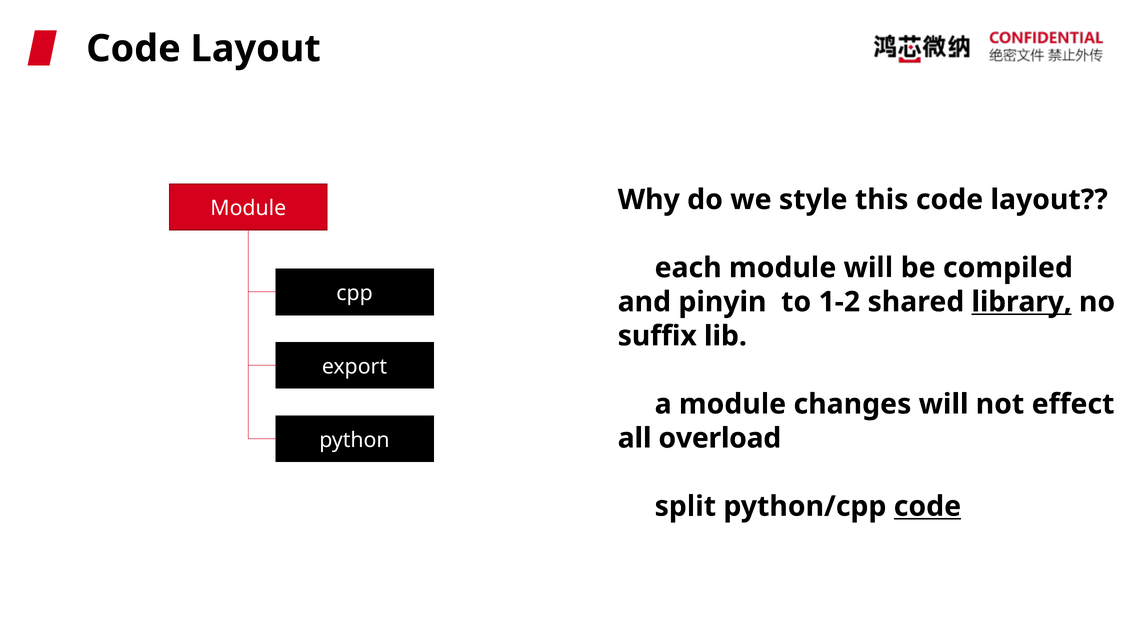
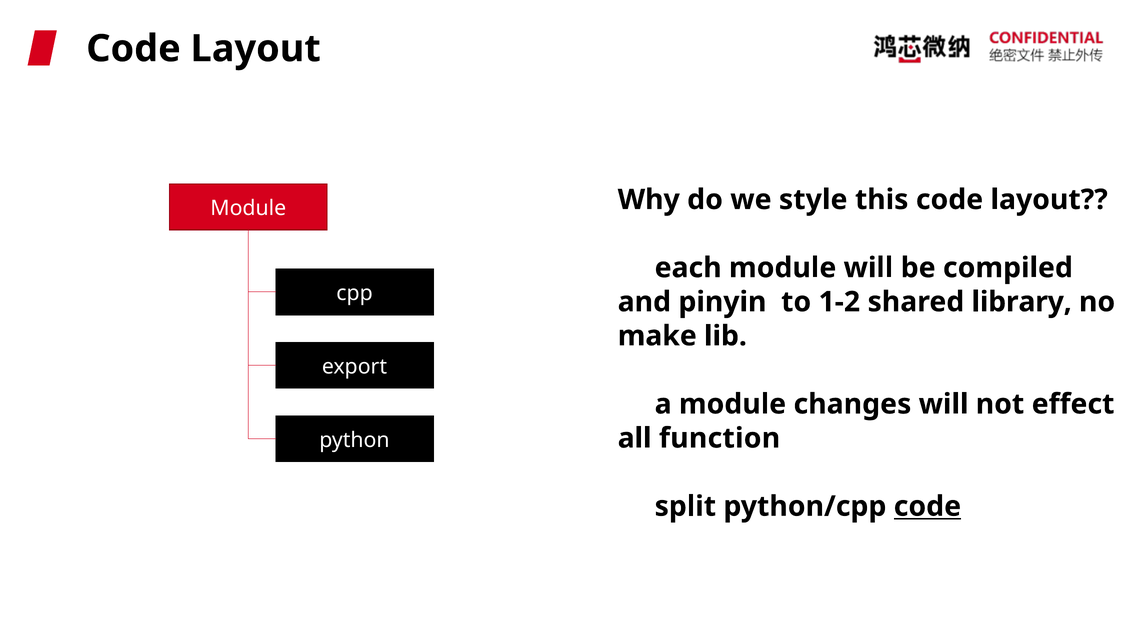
library underline: present -> none
suffix: suffix -> make
overload: overload -> function
